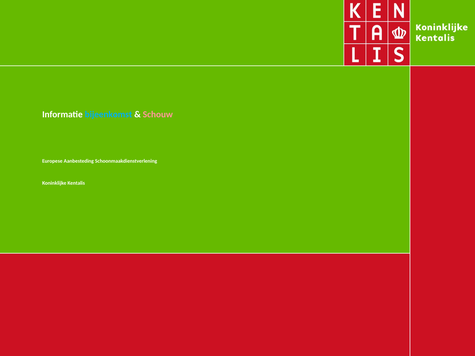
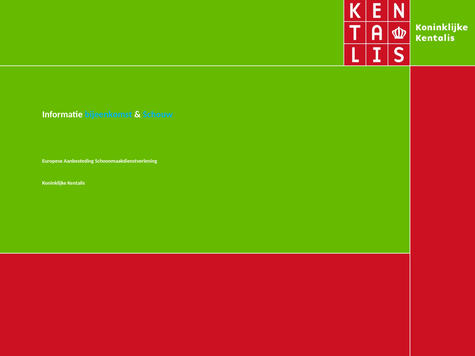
Schouw colour: pink -> light blue
